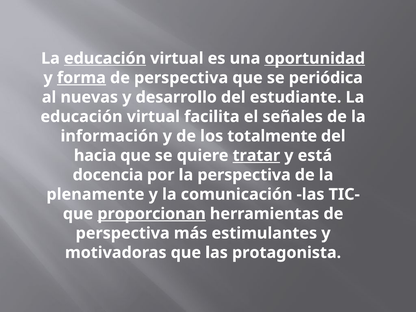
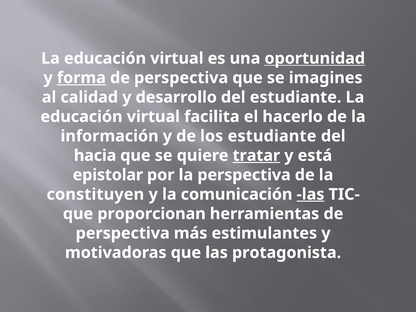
educación at (105, 58) underline: present -> none
periódica: periódica -> imagines
nuevas: nuevas -> calidad
señales: señales -> hacerlo
los totalmente: totalmente -> estudiante
docencia: docencia -> epistolar
plenamente: plenamente -> constituyen
las at (311, 194) underline: none -> present
proporcionan underline: present -> none
